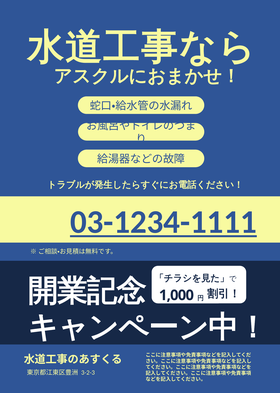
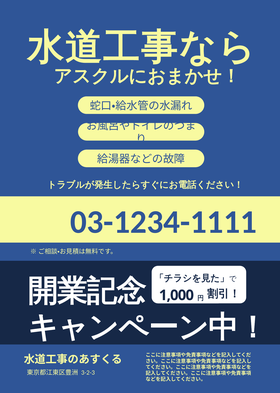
03-1234-1111 underline: present -> none
